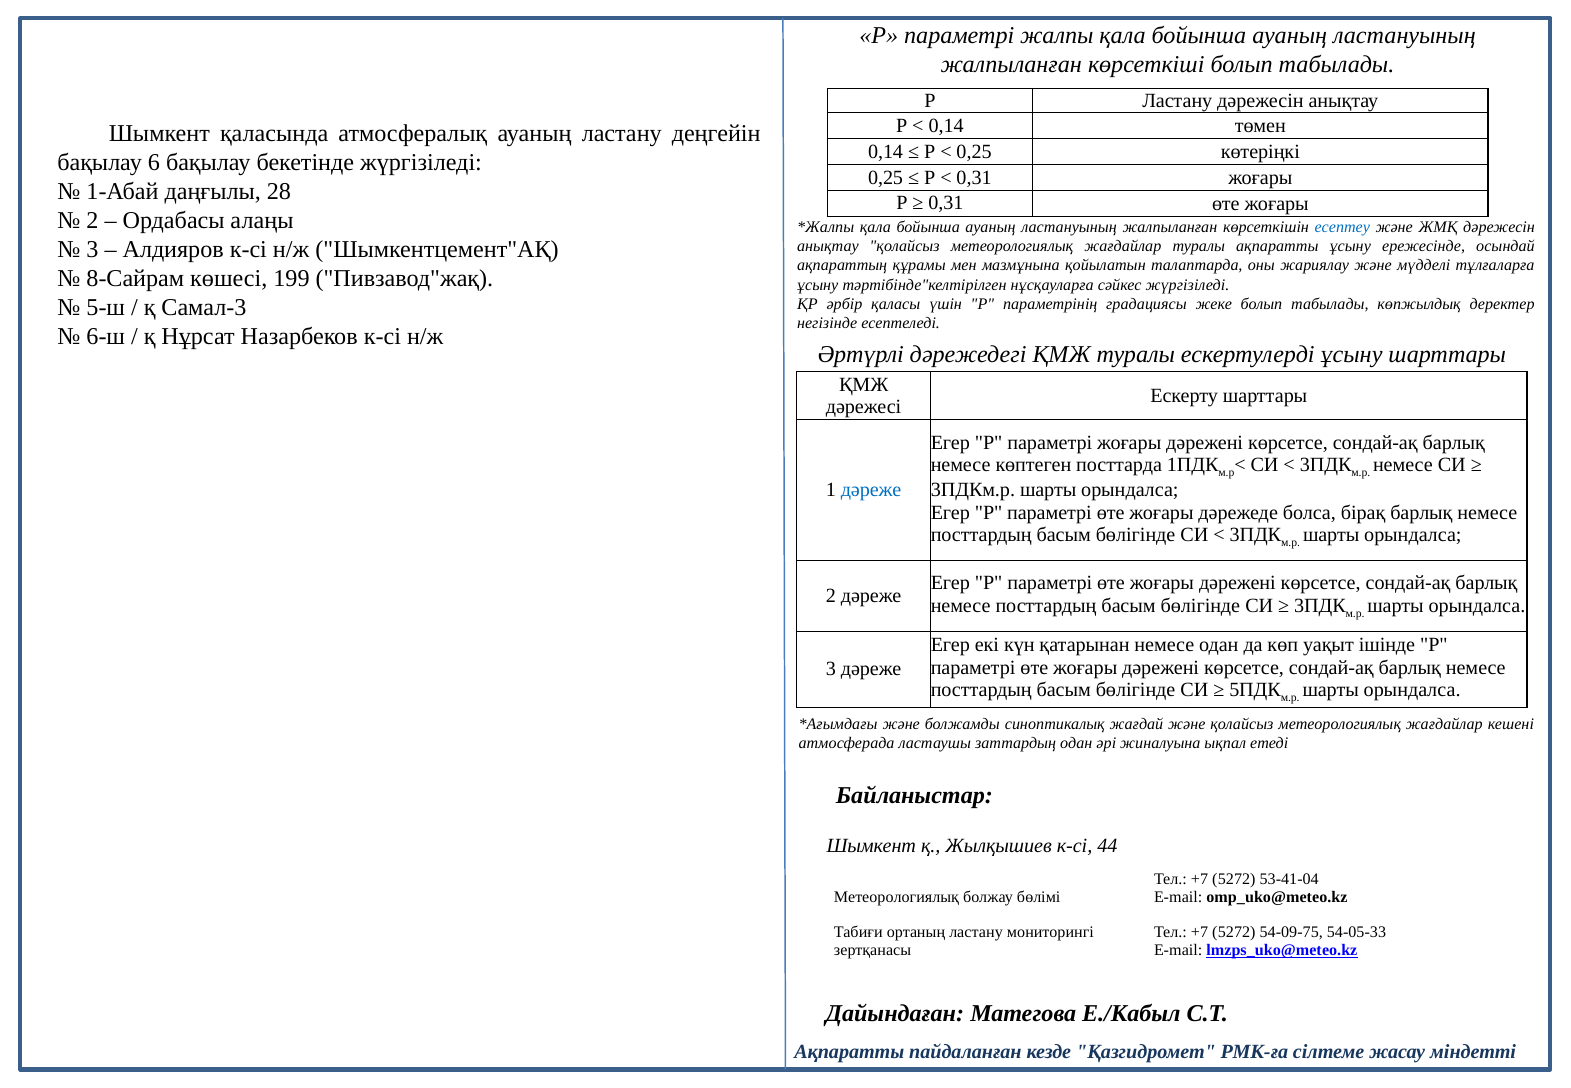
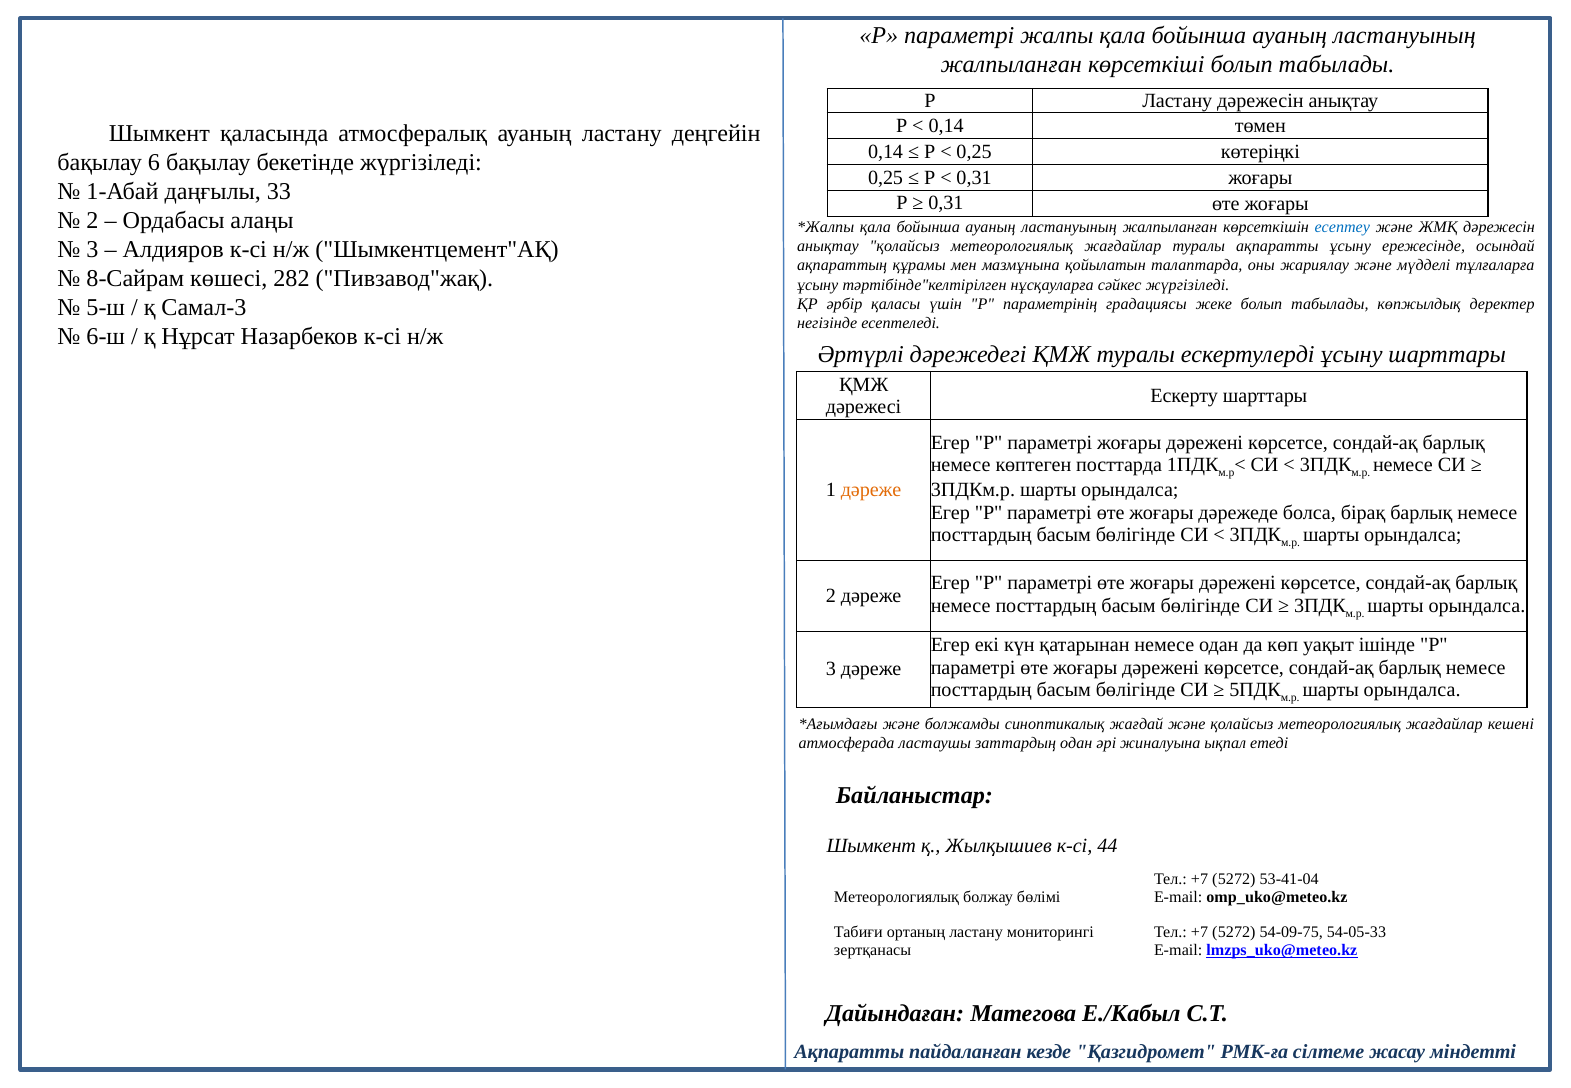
28: 28 -> 33
199: 199 -> 282
дәреже at (871, 490) colour: blue -> orange
